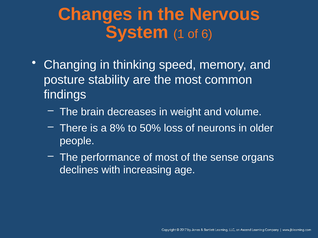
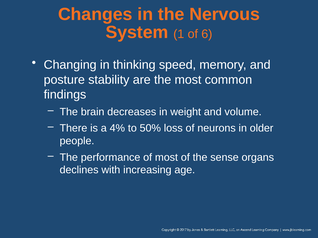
8%: 8% -> 4%
